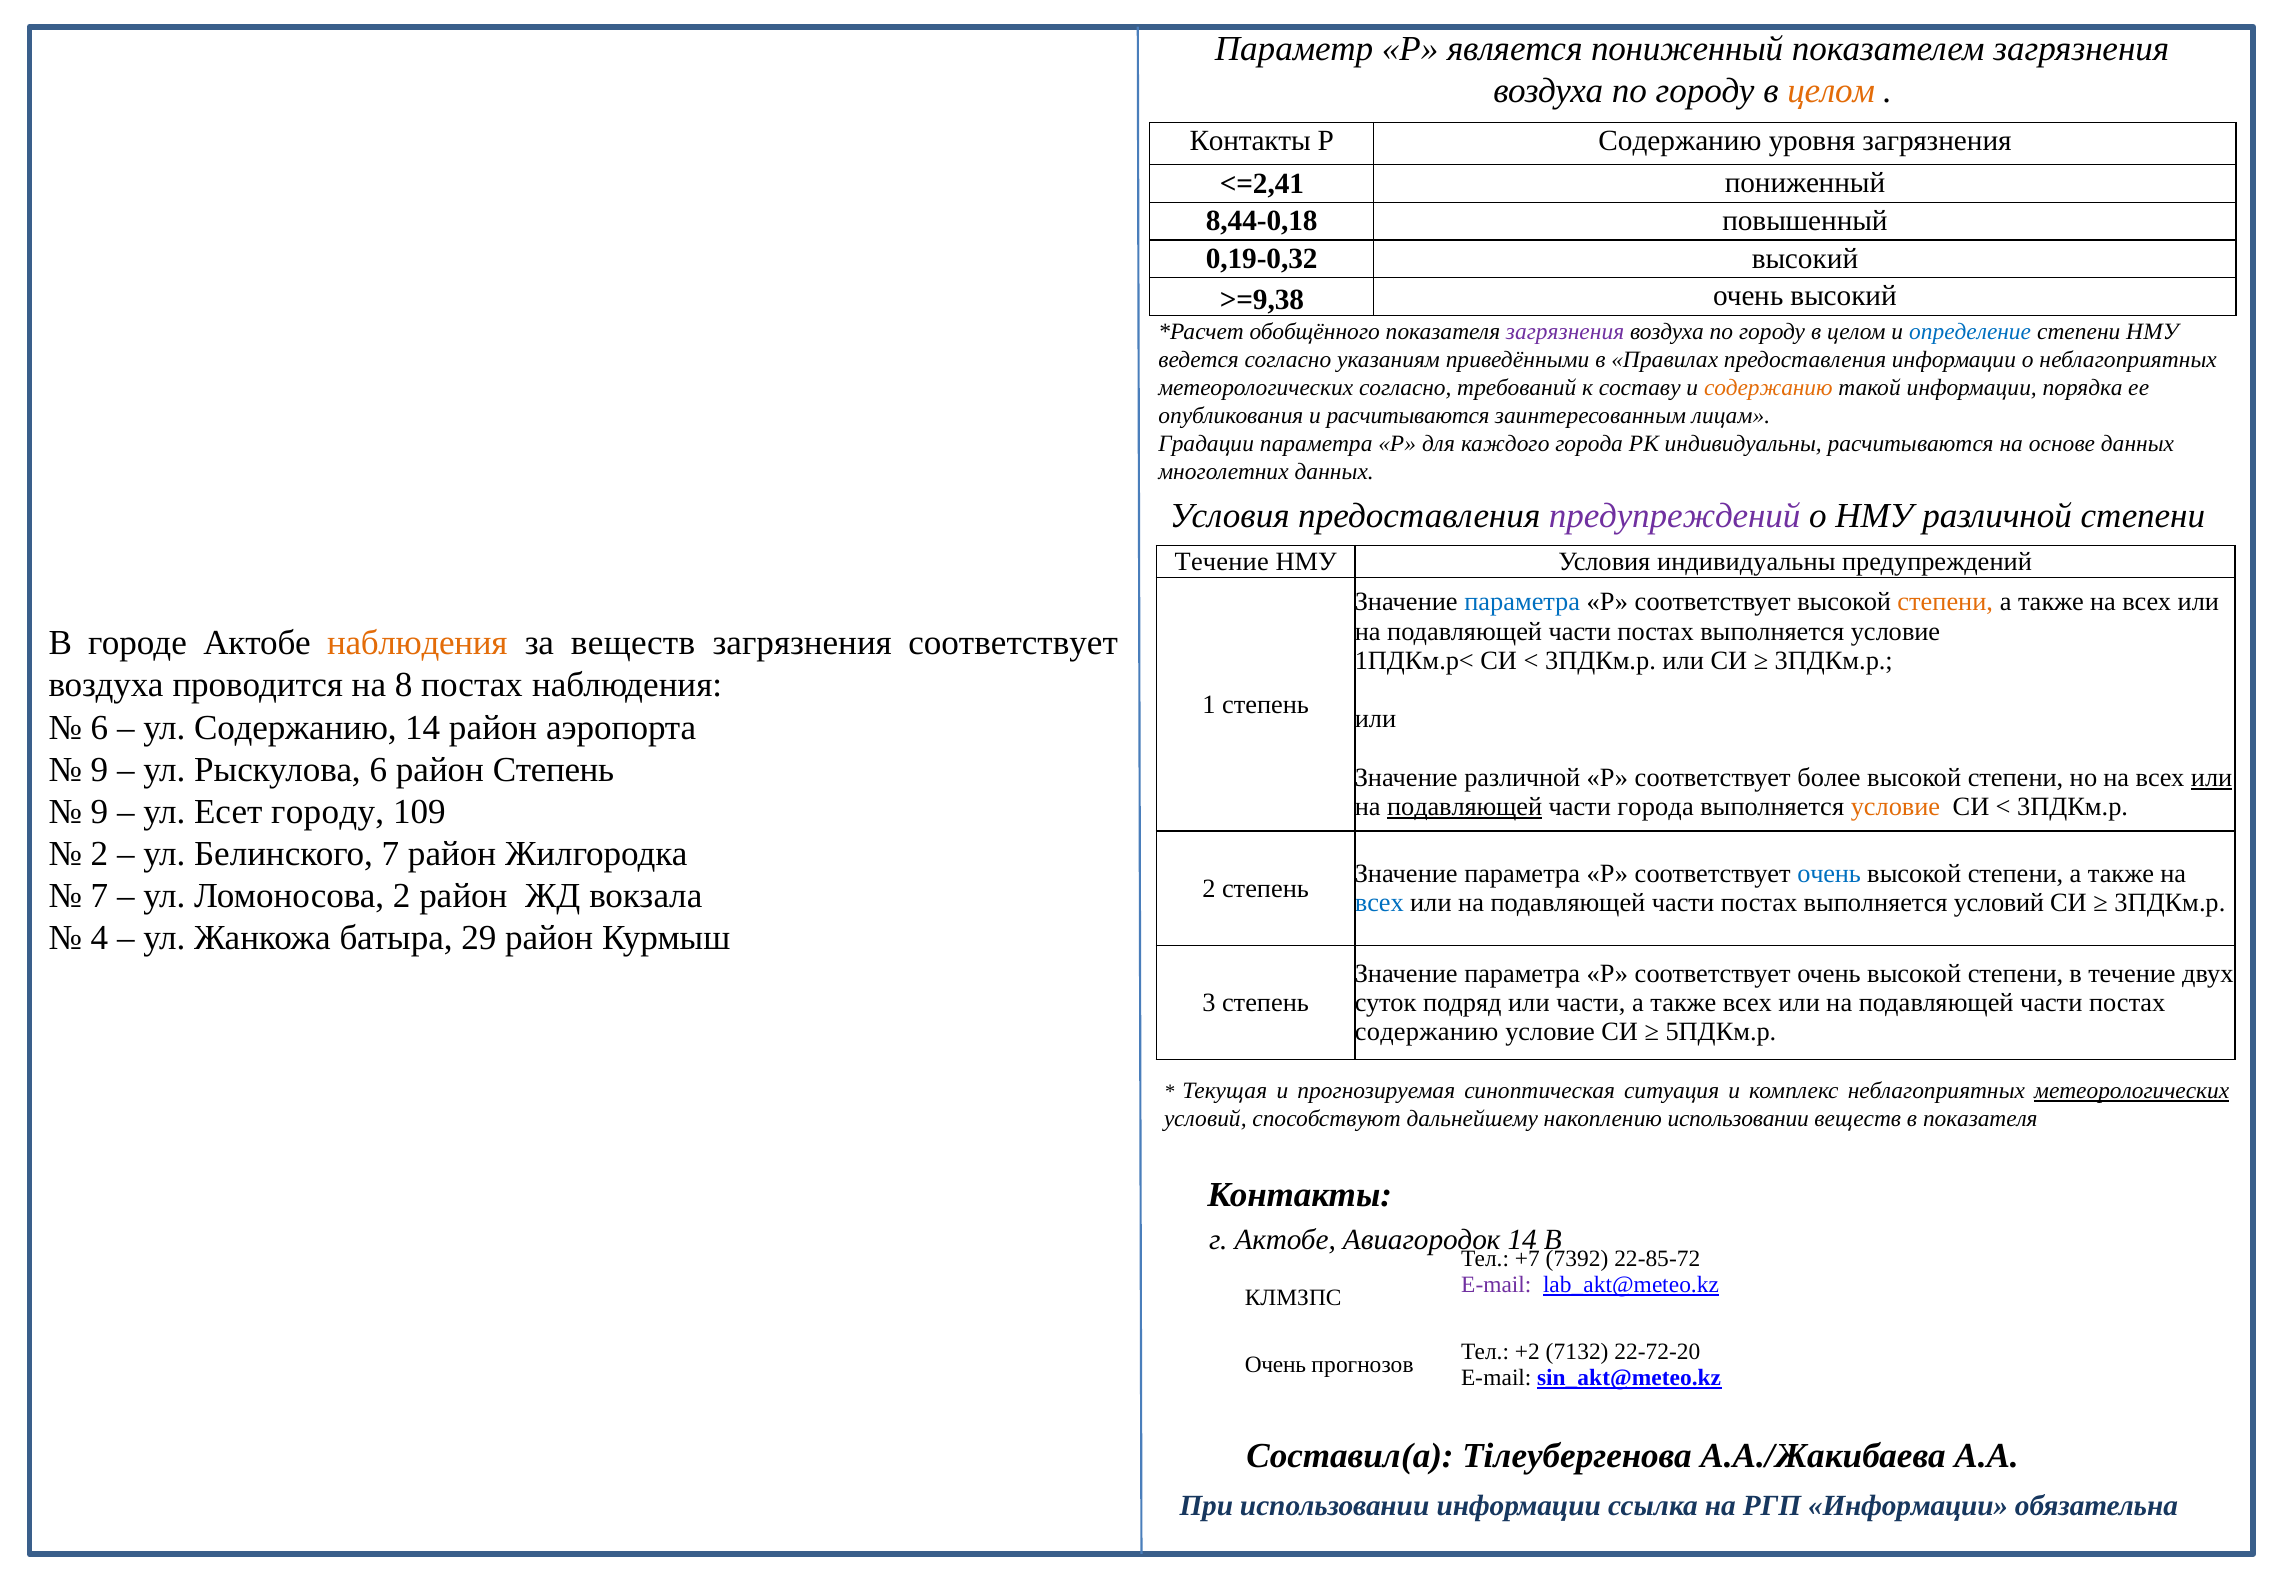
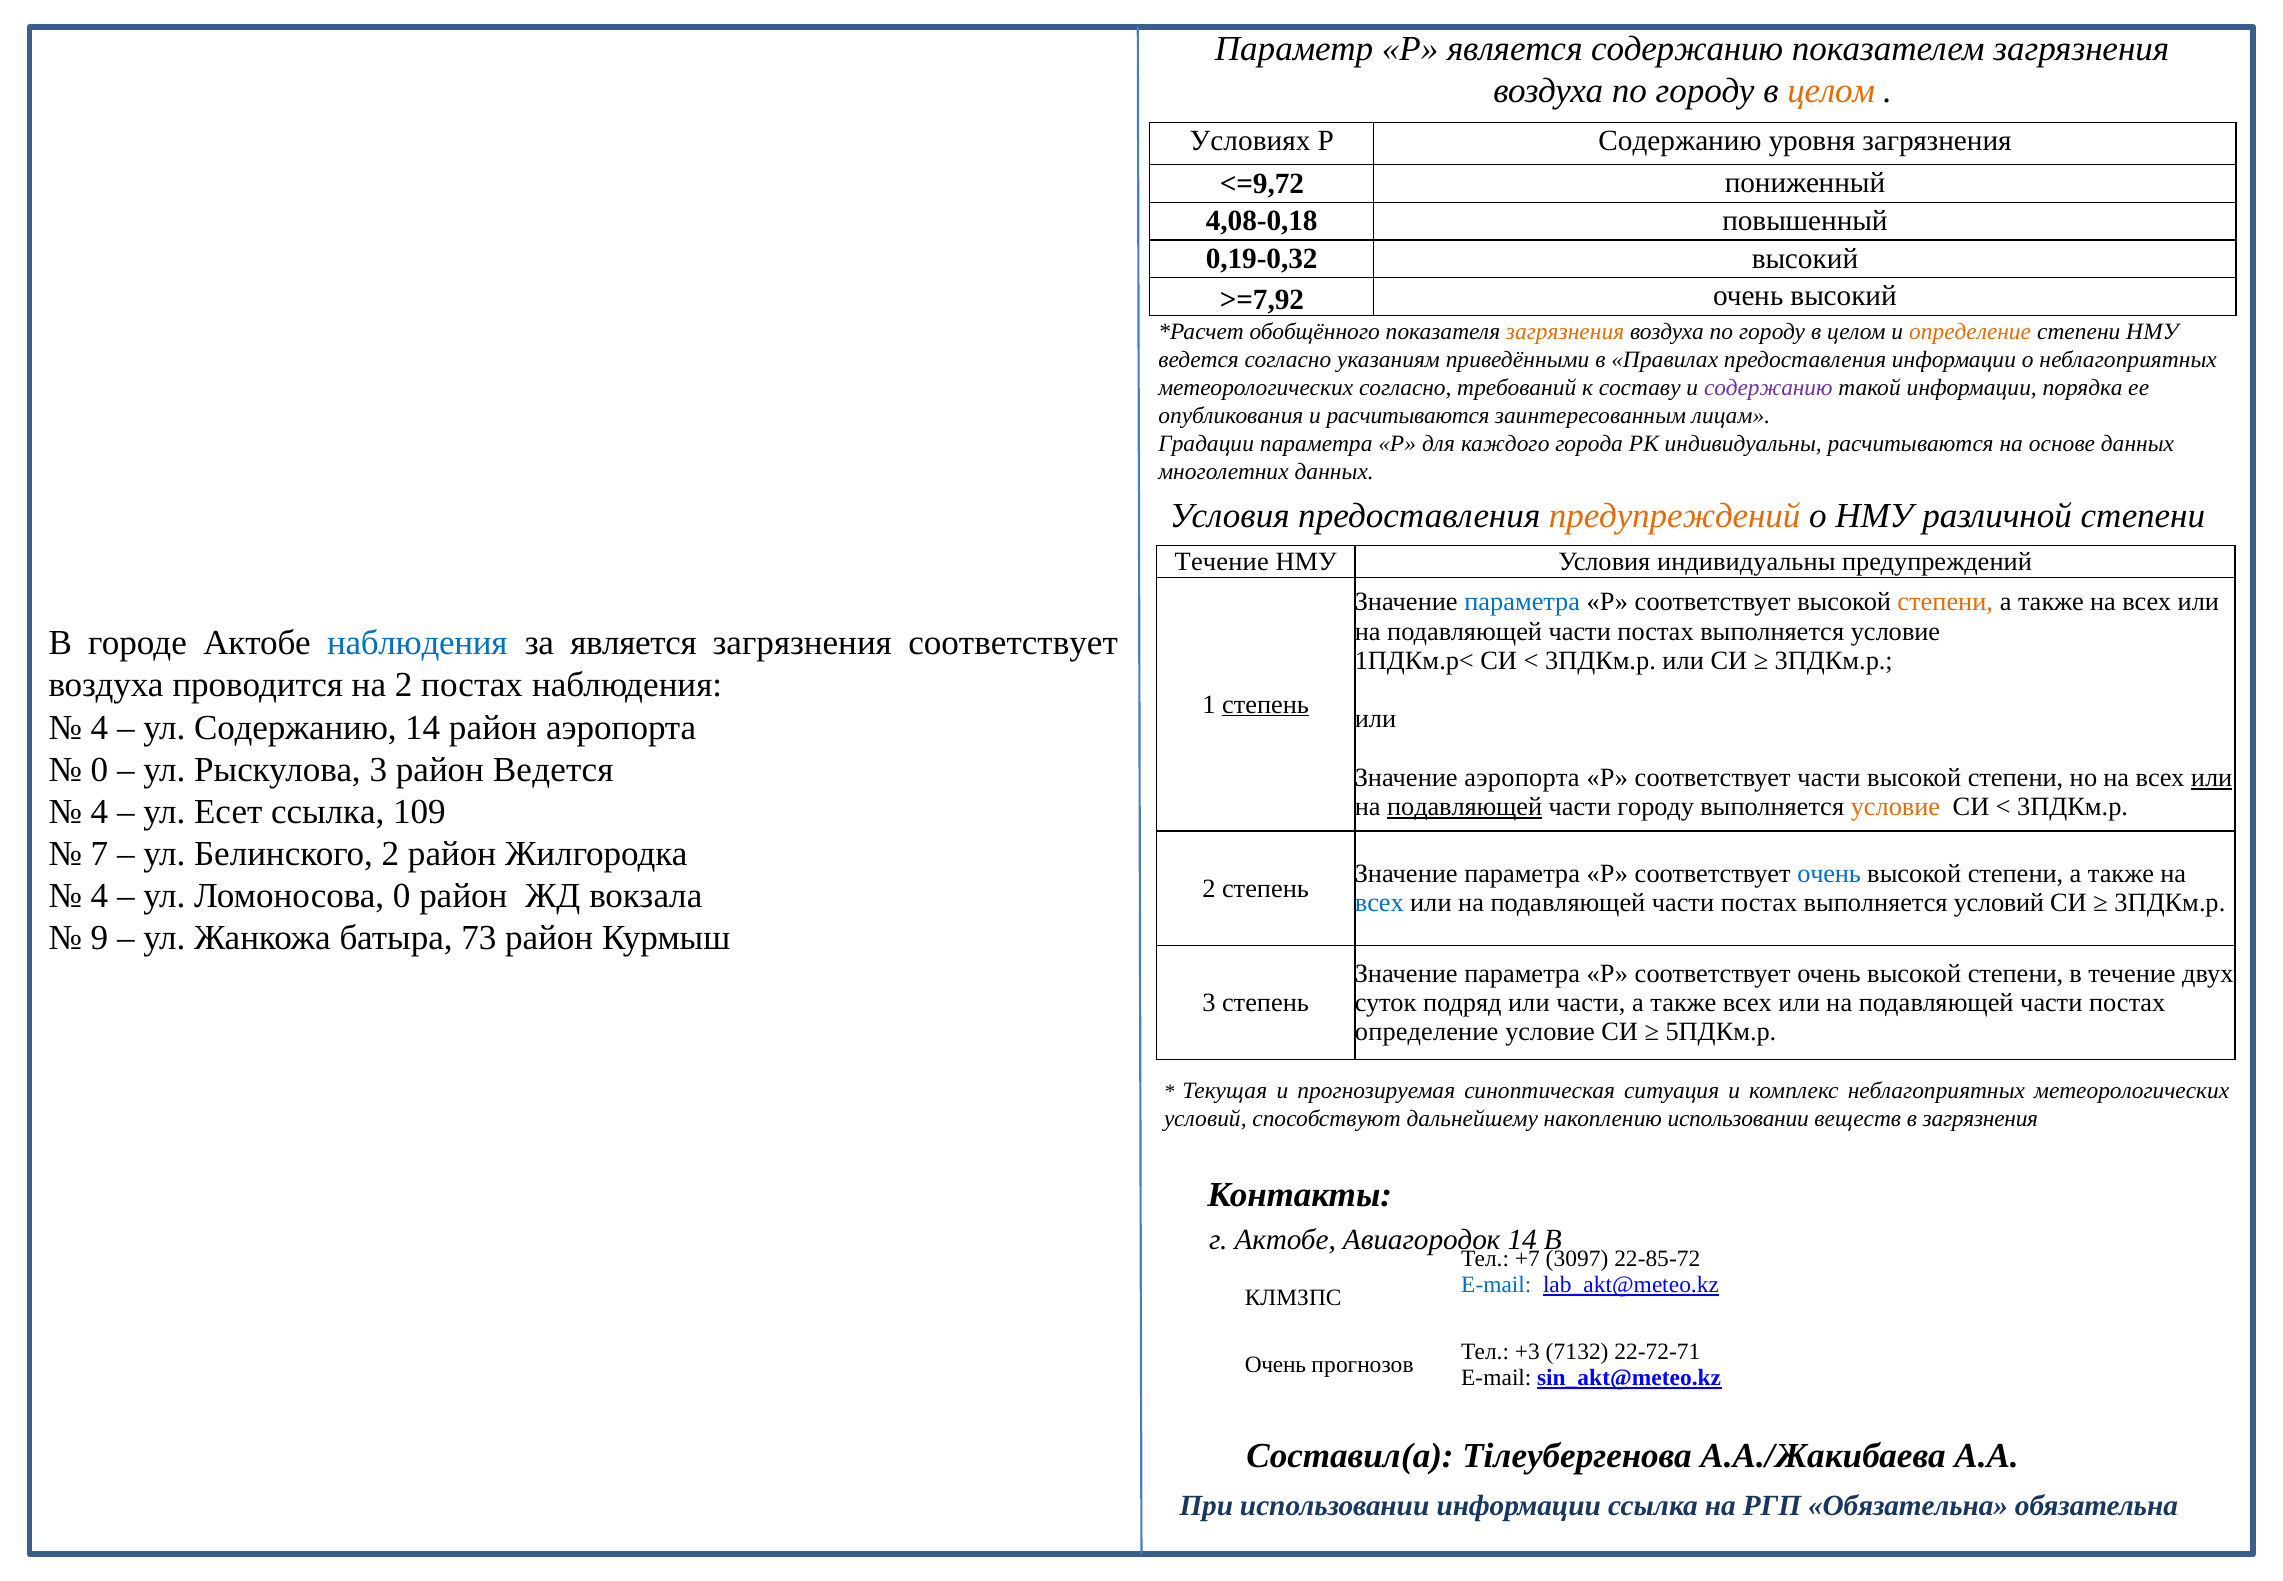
является пониженный: пониженный -> содержанию
Контакты at (1250, 141): Контакты -> Условиях
<=2,41: <=2,41 -> <=9,72
8,44-0,18: 8,44-0,18 -> 4,08-0,18
>=9,38: >=9,38 -> >=7,92
загрязнения at (1565, 331) colour: purple -> orange
определение at (1970, 331) colour: blue -> orange
содержанию at (1768, 387) colour: orange -> purple
предупреждений at (1675, 515) colour: purple -> orange
наблюдения at (417, 643) colour: orange -> blue
за веществ: веществ -> является
на 8: 8 -> 2
степень at (1266, 704) underline: none -> present
6 at (99, 727): 6 -> 4
9 at (99, 769): 9 -> 0
Рыскулова 6: 6 -> 3
район Степень: Степень -> Ведется
Значение различной: различной -> аэропорта
соответствует более: более -> части
части города: города -> городу
9 at (99, 812): 9 -> 4
Есет городу: городу -> ссылка
2 at (99, 854): 2 -> 7
Белинского 7: 7 -> 2
7 at (99, 896): 7 -> 4
Ломоносова 2: 2 -> 0
4: 4 -> 9
29: 29 -> 73
содержанию at (1427, 1031): содержанию -> определение
метеорологических at (2132, 1091) underline: present -> none
в показателя: показателя -> загрязнения
7392: 7392 -> 3097
E-mail at (1496, 1284) colour: purple -> blue
+2: +2 -> +3
22-72-20: 22-72-20 -> 22-72-71
РГП Информации: Информации -> Обязательна
